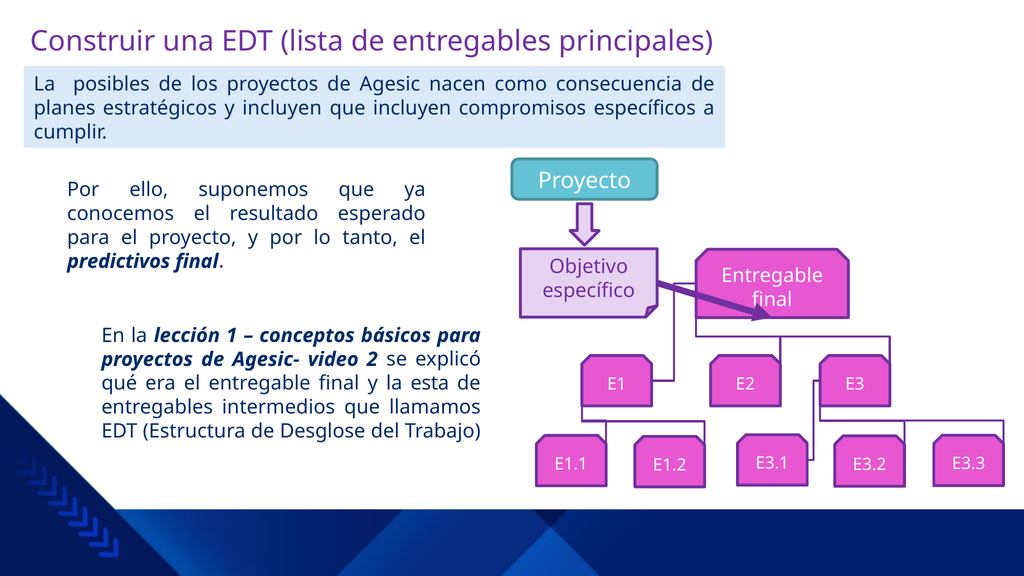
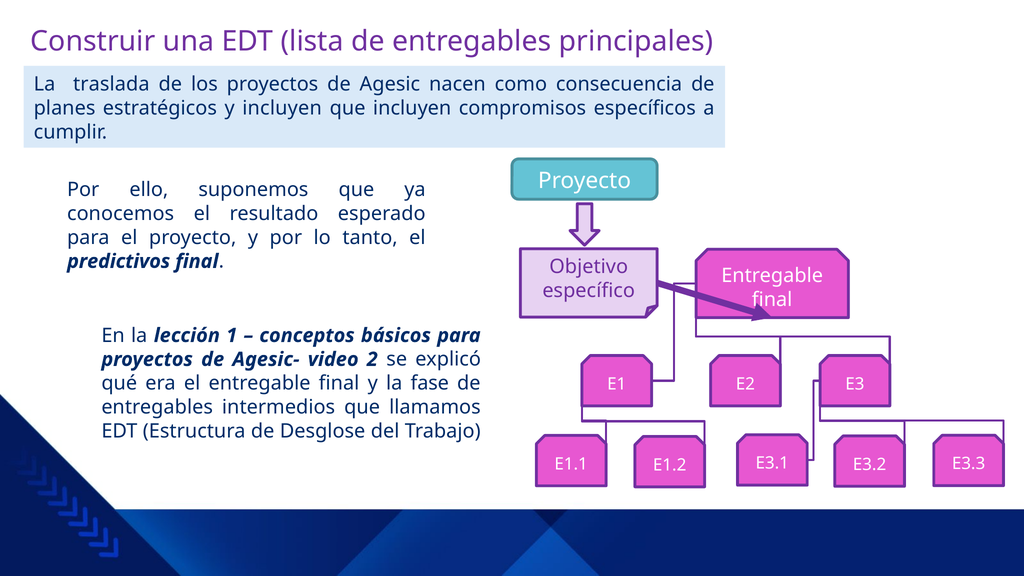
posibles: posibles -> traslada
esta: esta -> fase
